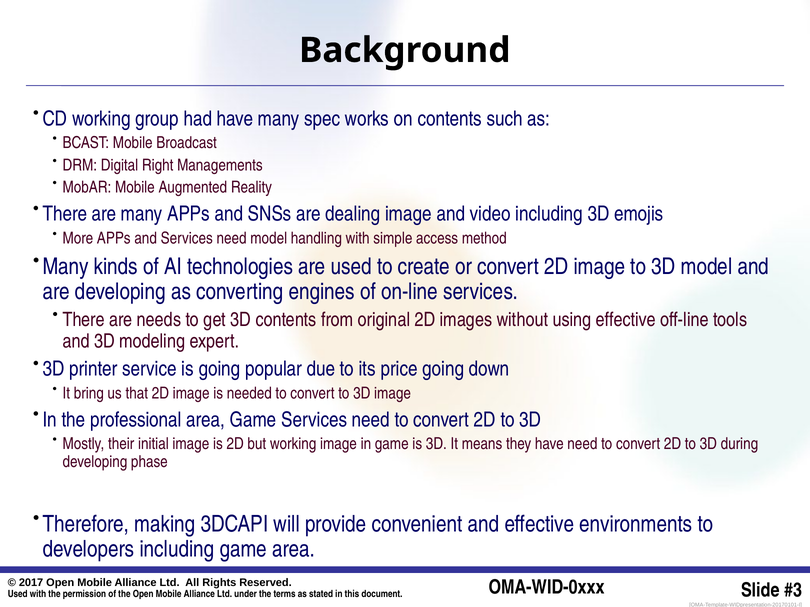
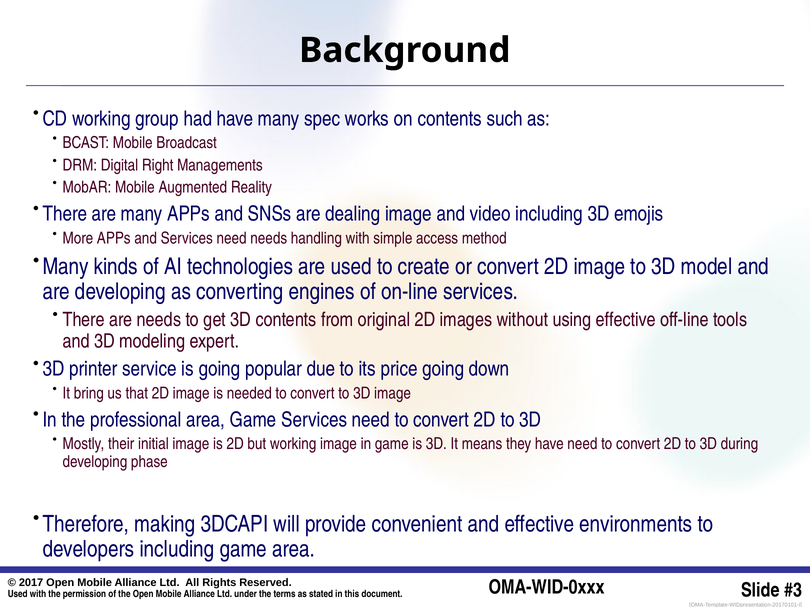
need model: model -> needs
